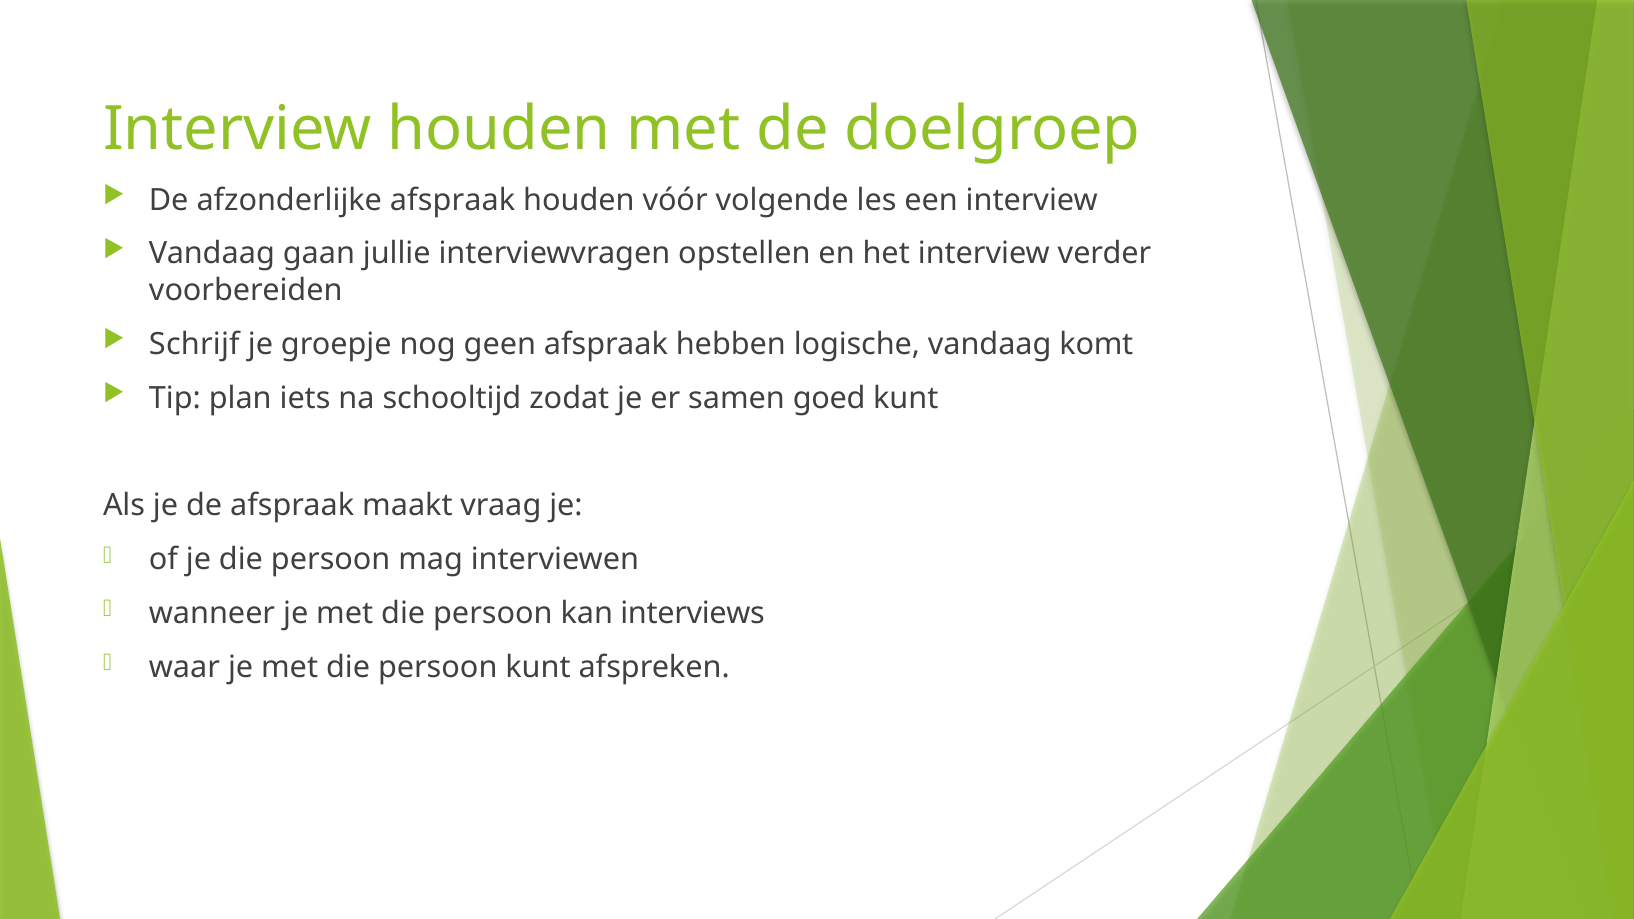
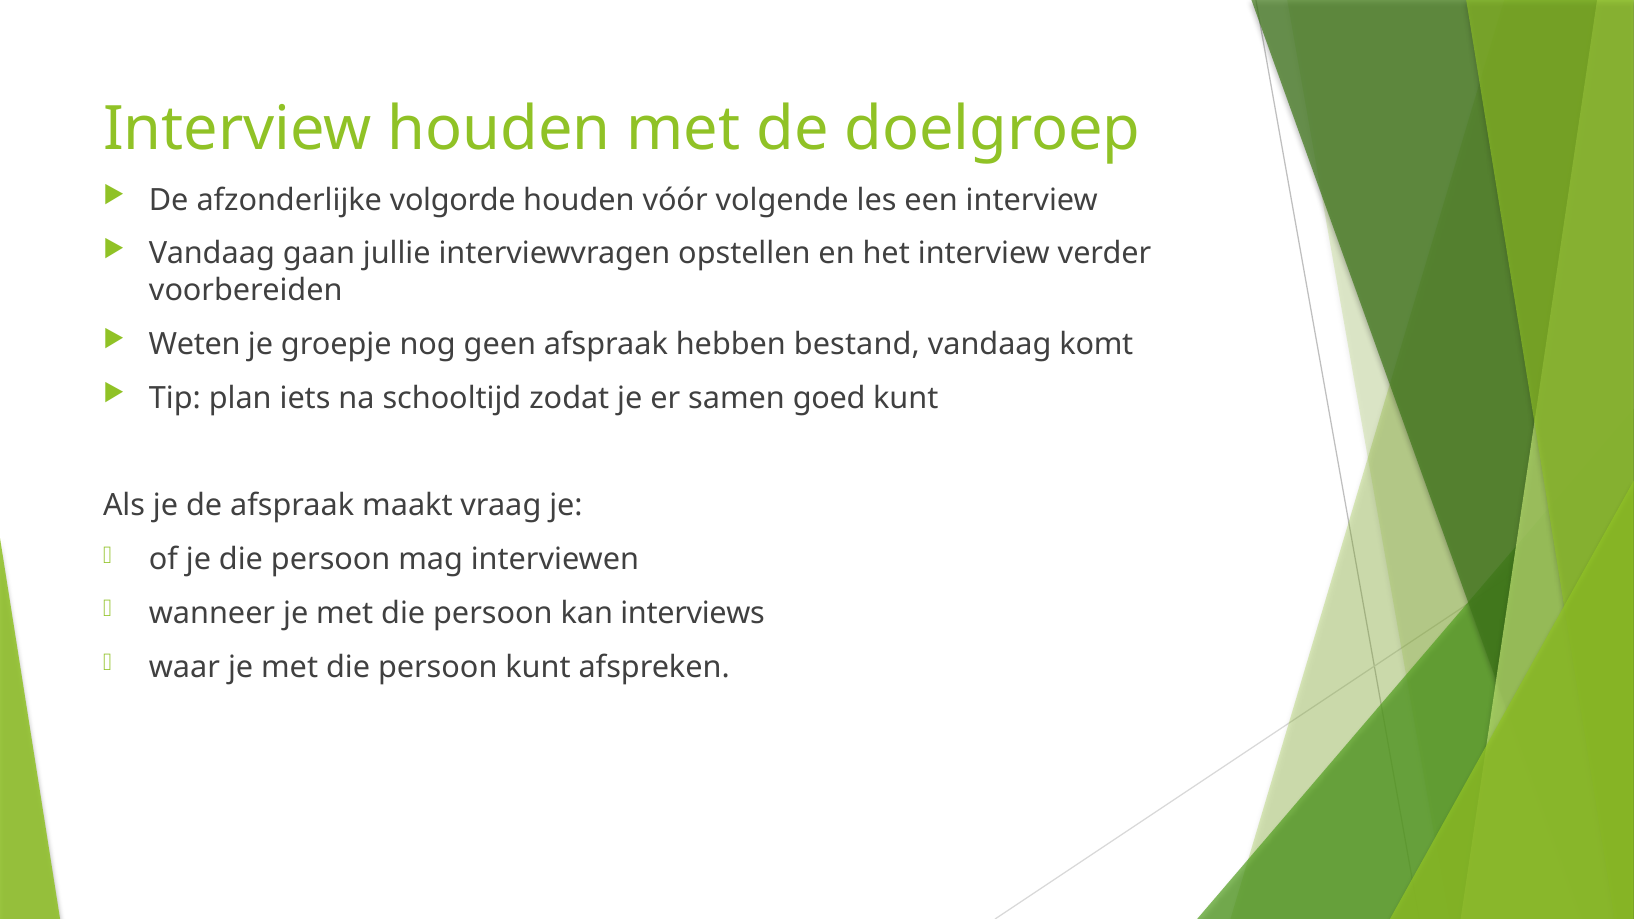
afzonderlijke afspraak: afspraak -> volgorde
Schrijf: Schrijf -> Weten
logische: logische -> bestand
